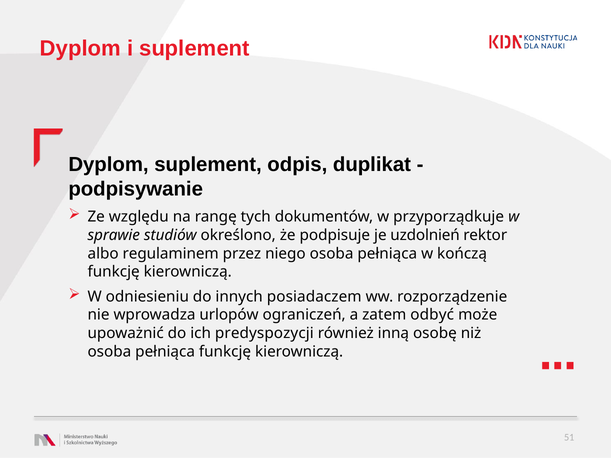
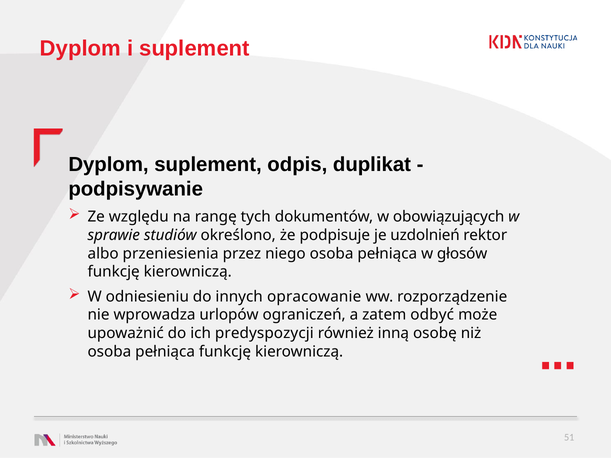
przyporządkuje: przyporządkuje -> obowiązujących
regulaminem: regulaminem -> przeniesienia
kończą: kończą -> głosów
posiadaczem: posiadaczem -> opracowanie
